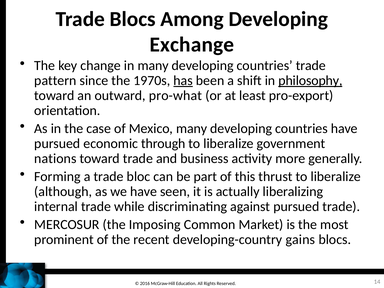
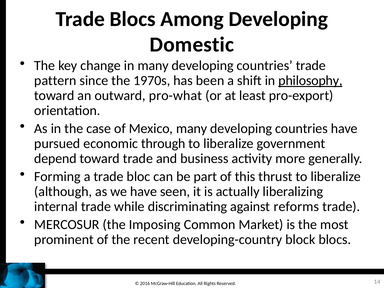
Exchange: Exchange -> Domestic
has underline: present -> none
nations: nations -> depend
against pursued: pursued -> reforms
gains: gains -> block
